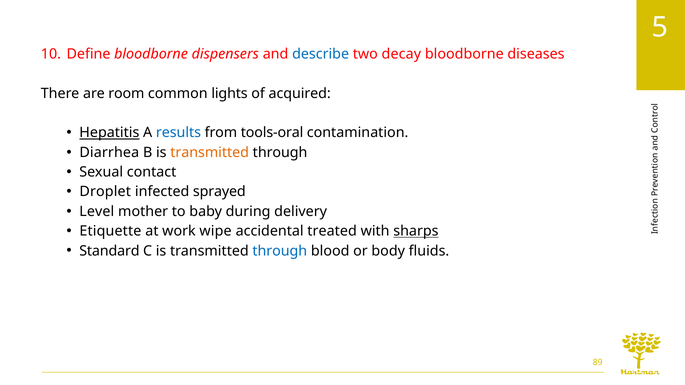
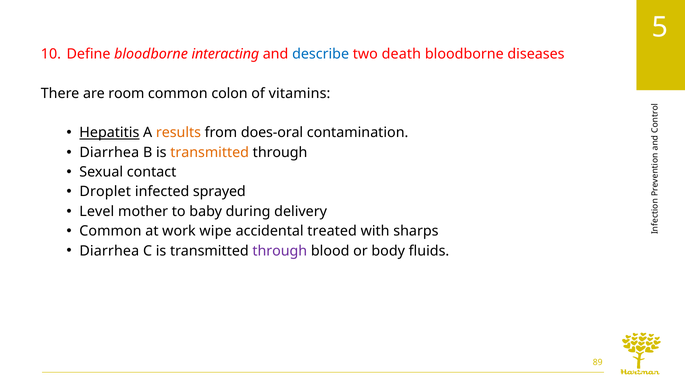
dispensers: dispensers -> interacting
decay: decay -> death
lights: lights -> colon
acquired: acquired -> vitamins
results colour: blue -> orange
tools-oral: tools-oral -> does-oral
Etiquette at (110, 231): Etiquette -> Common
sharps underline: present -> none
Standard at (109, 251): Standard -> Diarrhea
through at (280, 251) colour: blue -> purple
